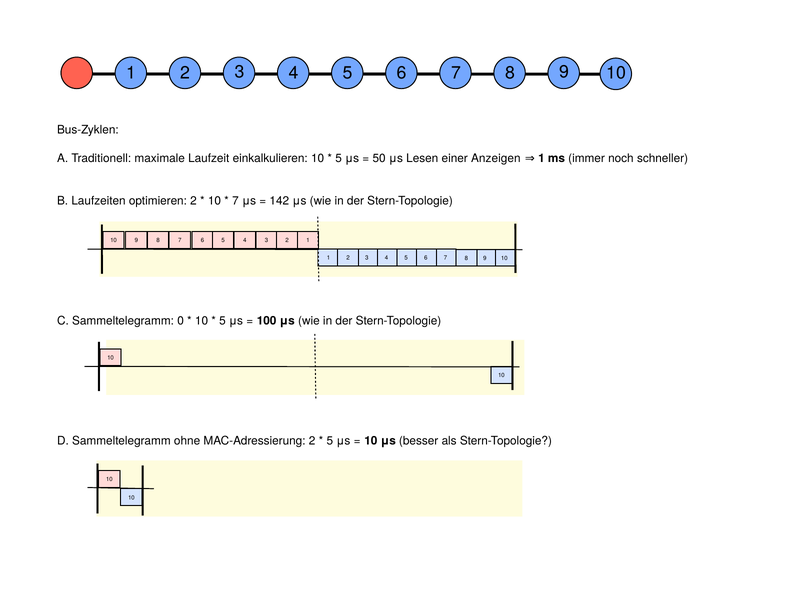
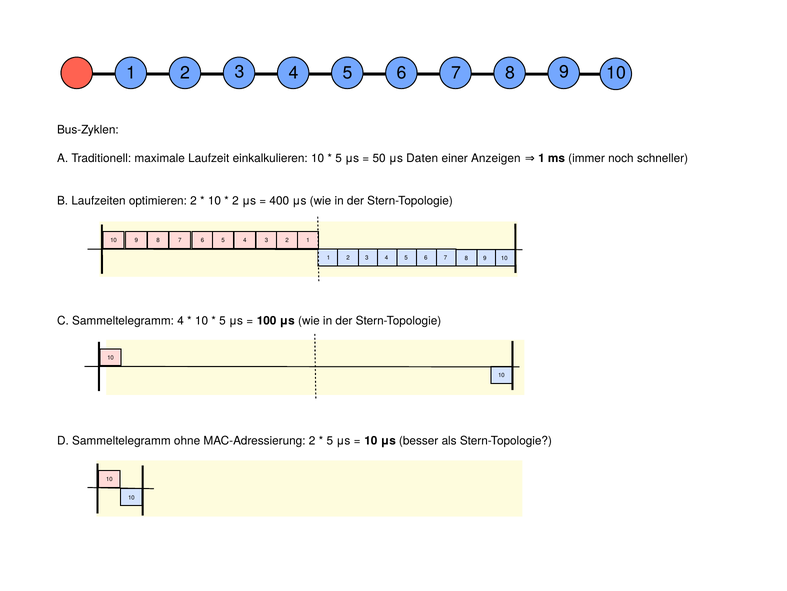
Lesen: Lesen -> Daten
7 at (235, 201): 7 -> 2
142: 142 -> 400
Sammeltelegramm 0: 0 -> 4
